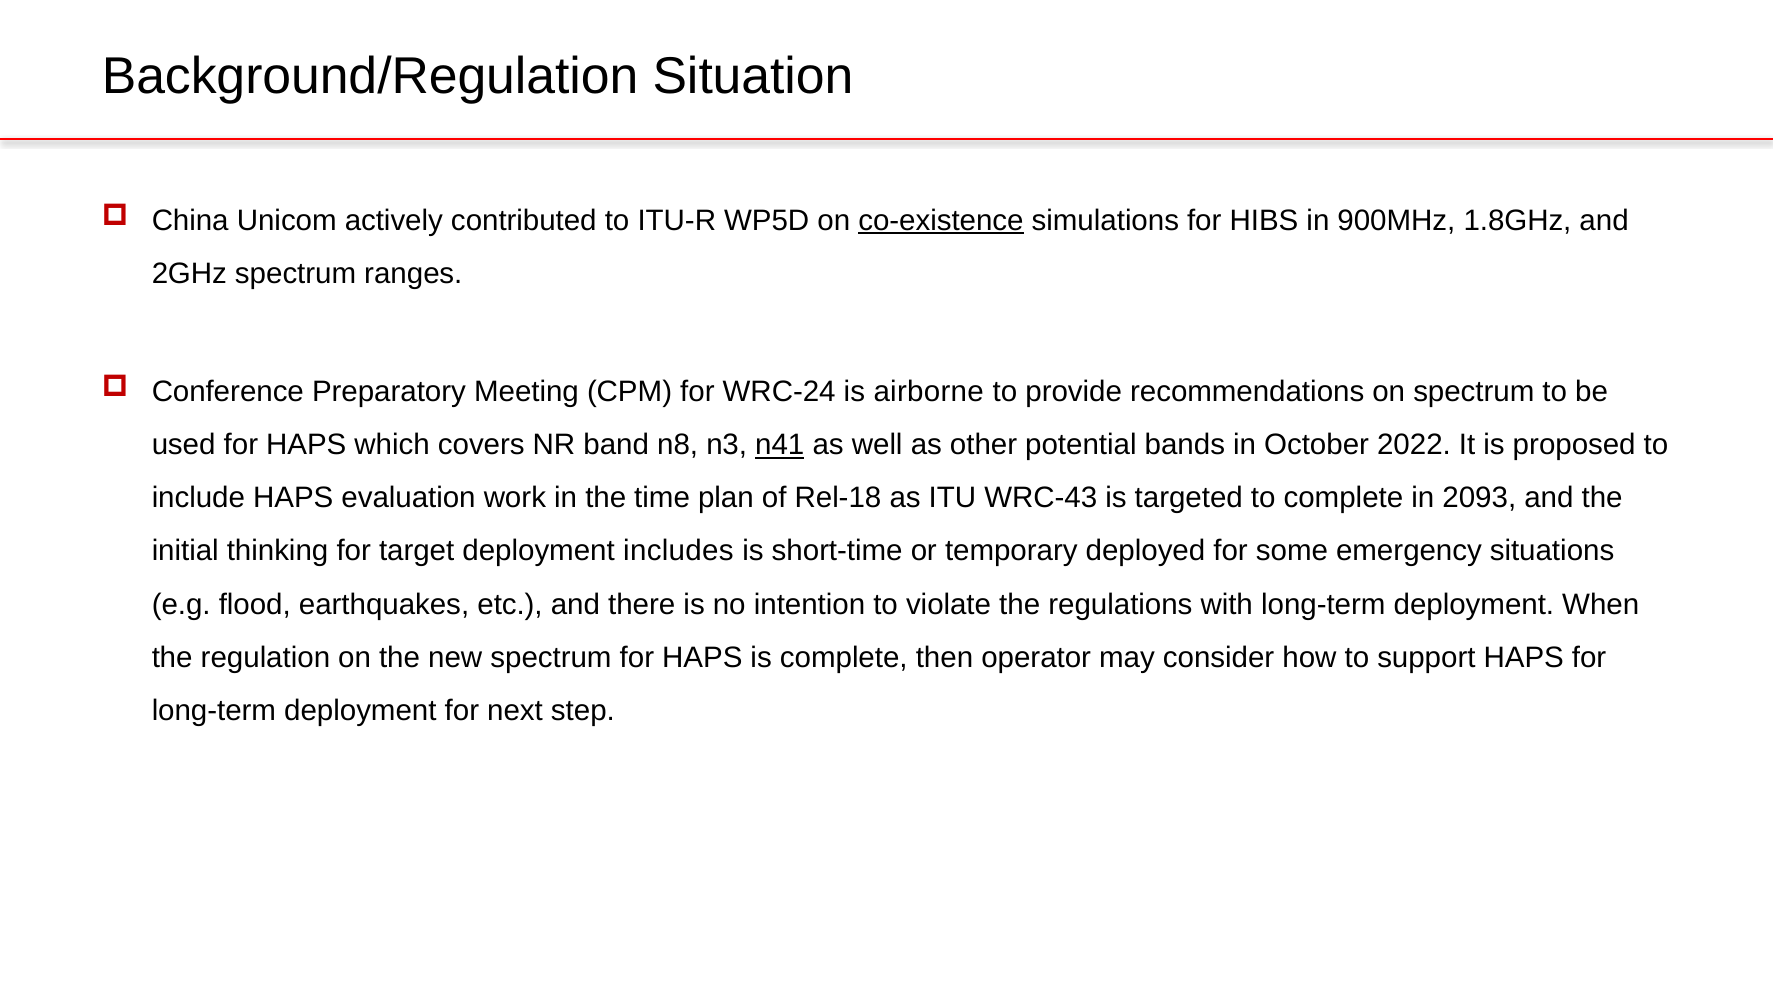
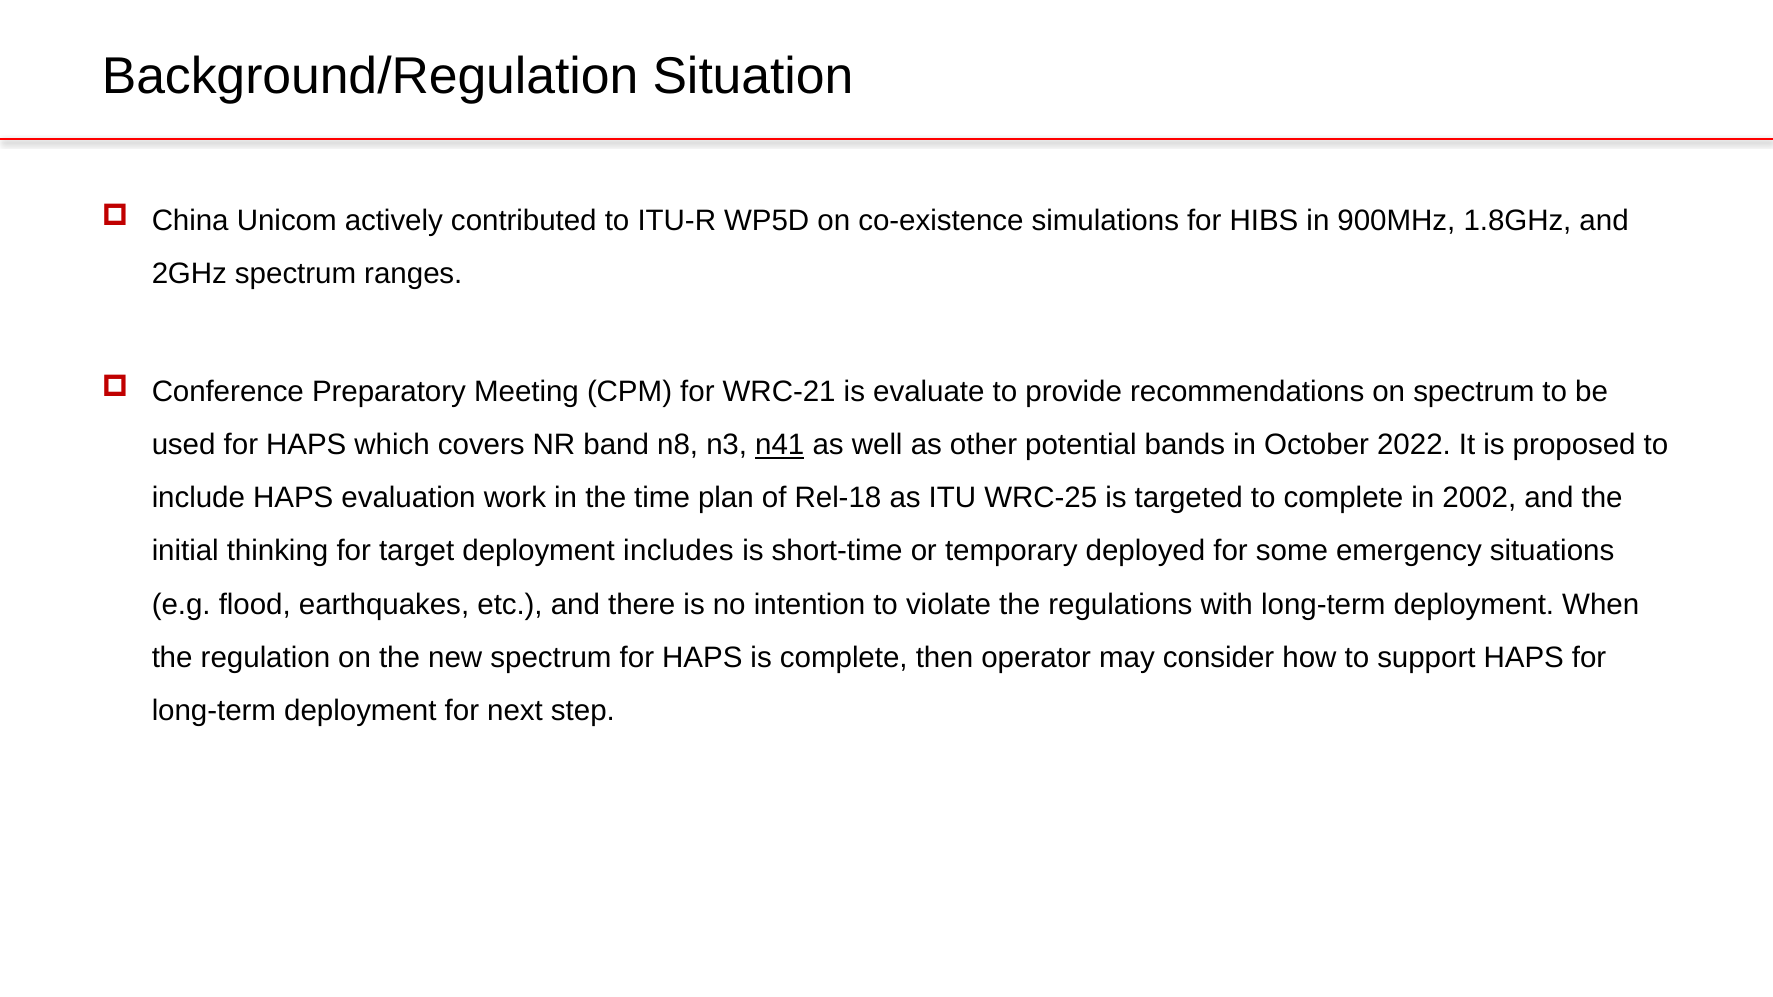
co-existence underline: present -> none
WRC-24: WRC-24 -> WRC-21
airborne: airborne -> evaluate
WRC-43: WRC-43 -> WRC-25
2093: 2093 -> 2002
